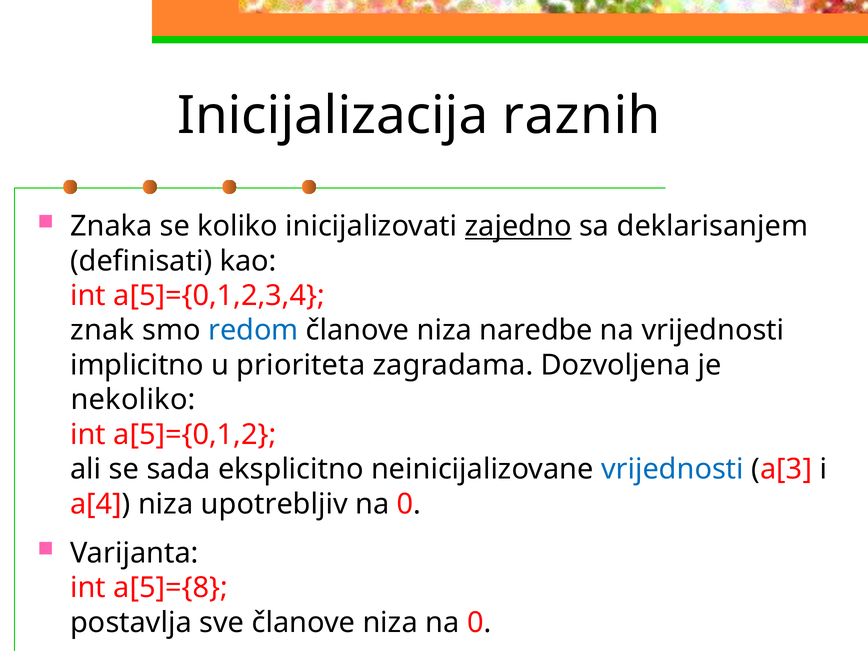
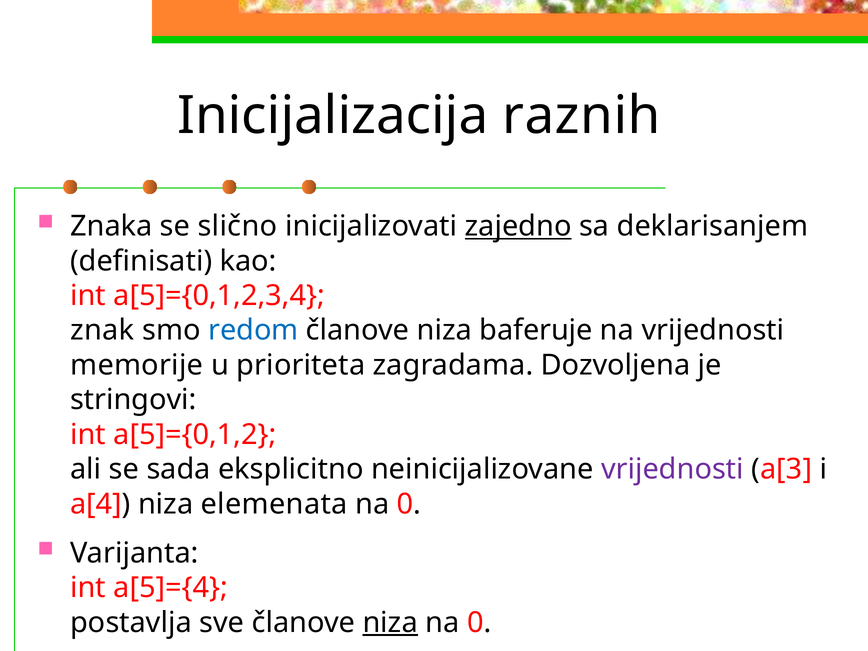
koliko: koliko -> slično
naredbe: naredbe -> baferuje
implicitno: implicitno -> memorije
nekoliko: nekoliko -> stringovi
vrijednosti at (673, 469) colour: blue -> purple
upotrebljiv: upotrebljiv -> elemenata
a[5]={8: a[5]={8 -> a[5]={4
niza at (390, 623) underline: none -> present
